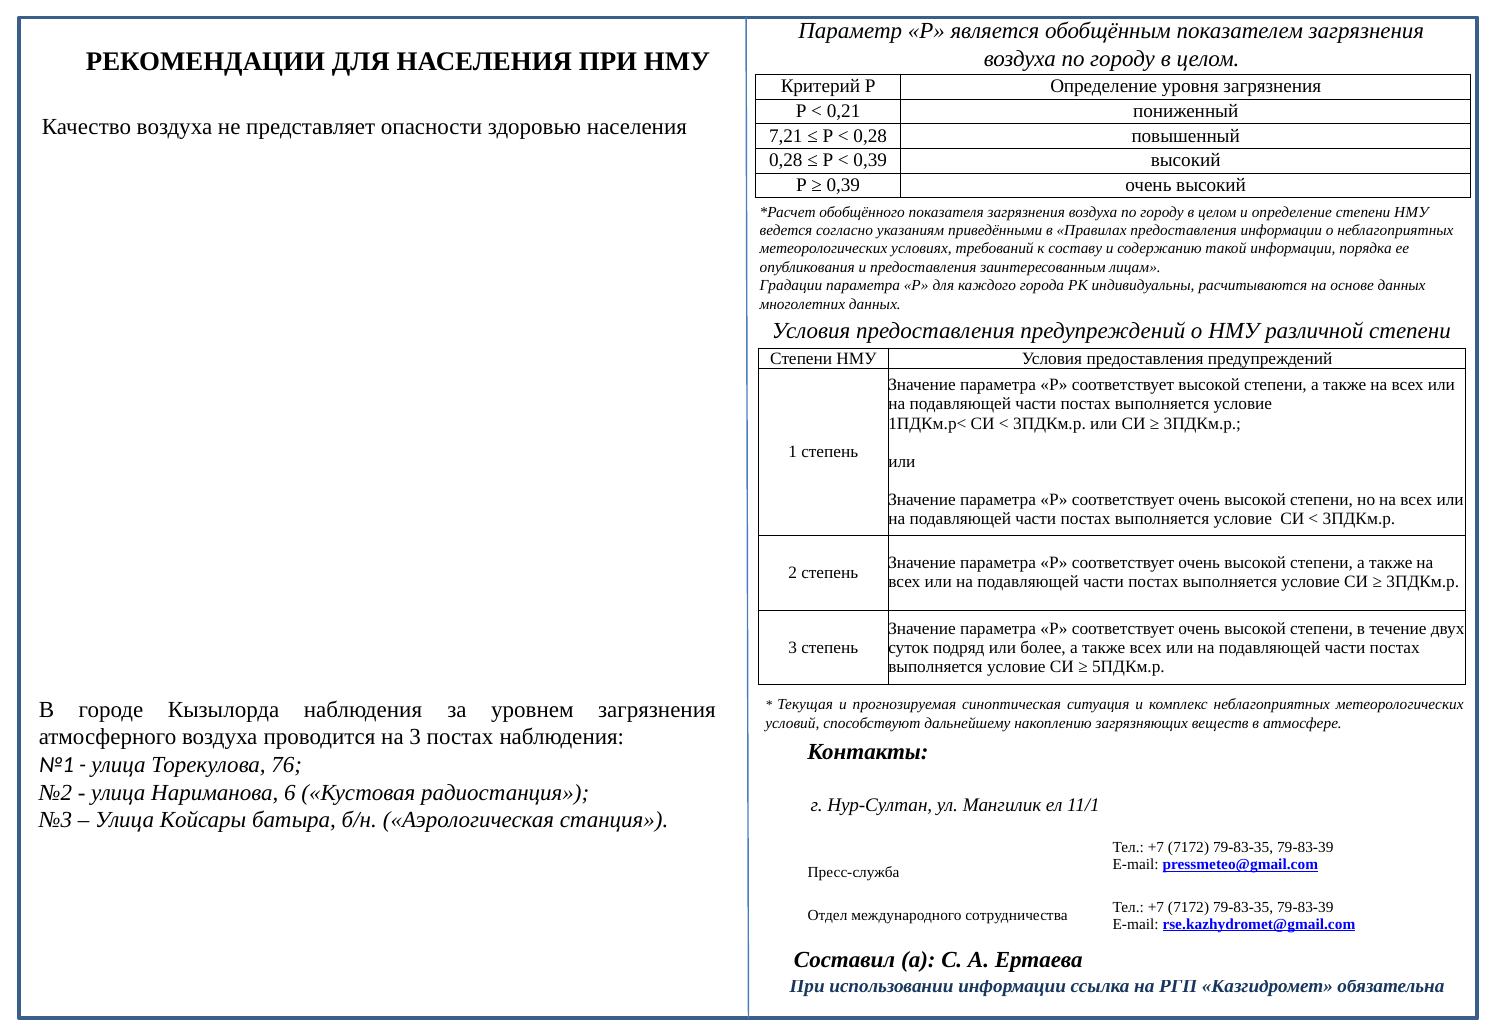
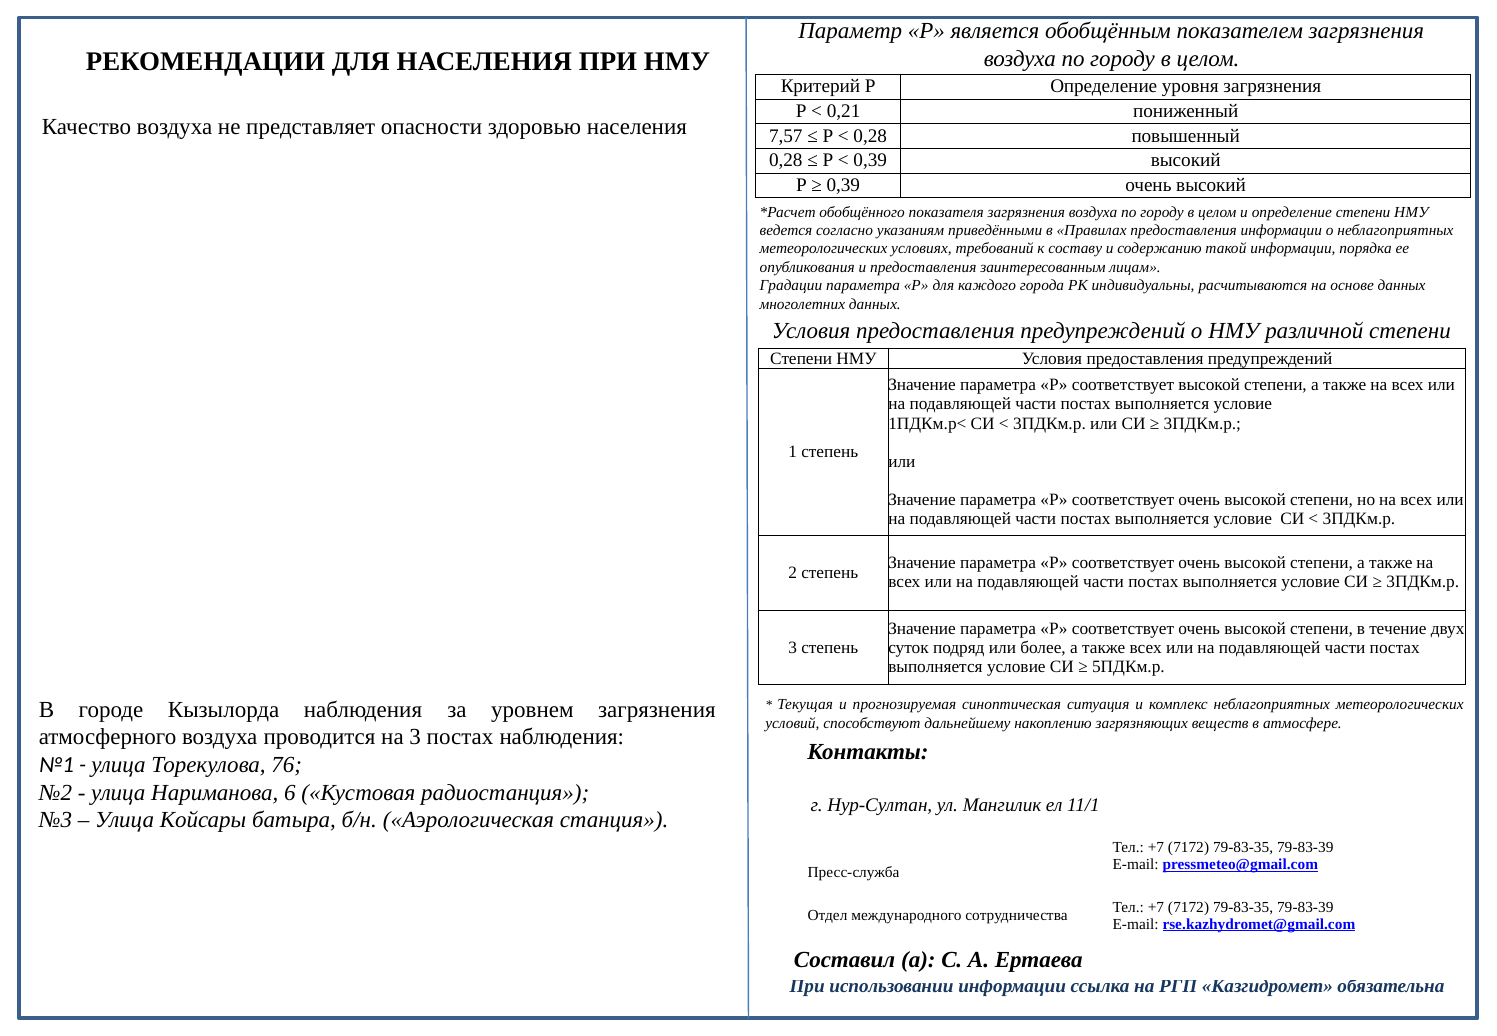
7,21: 7,21 -> 7,57
